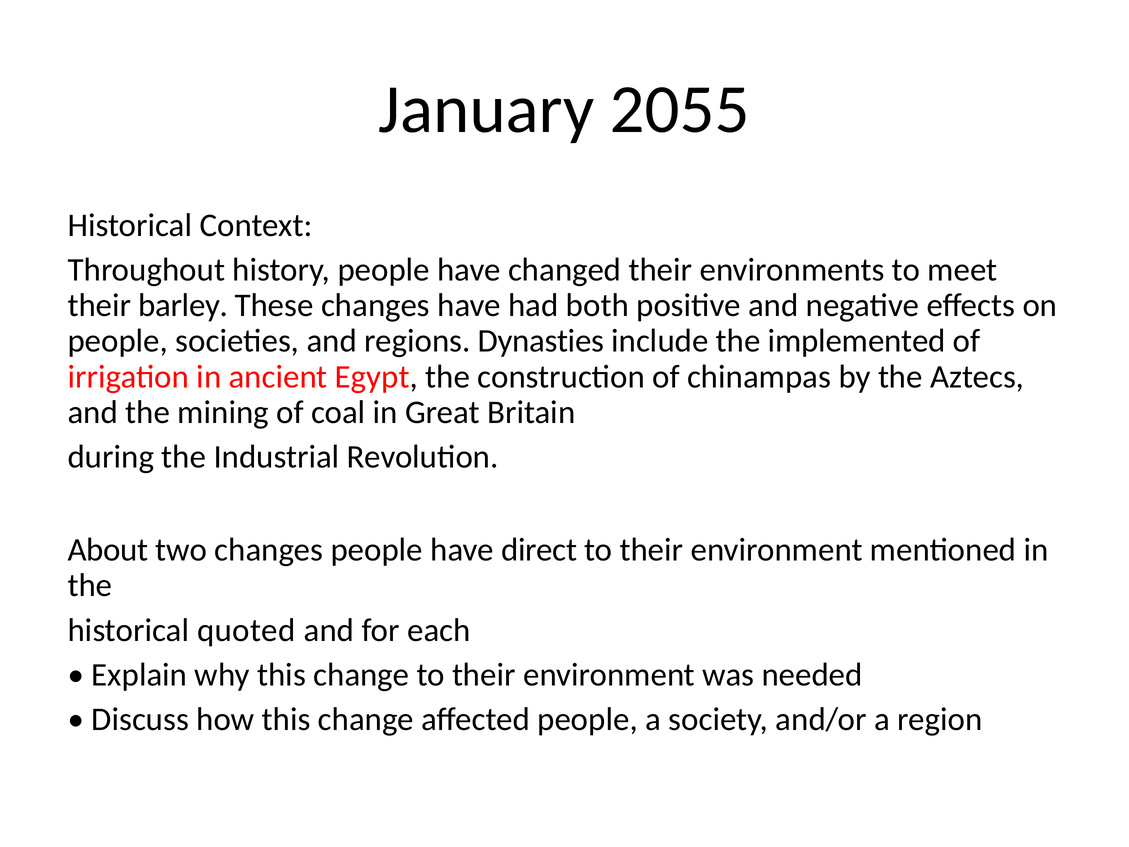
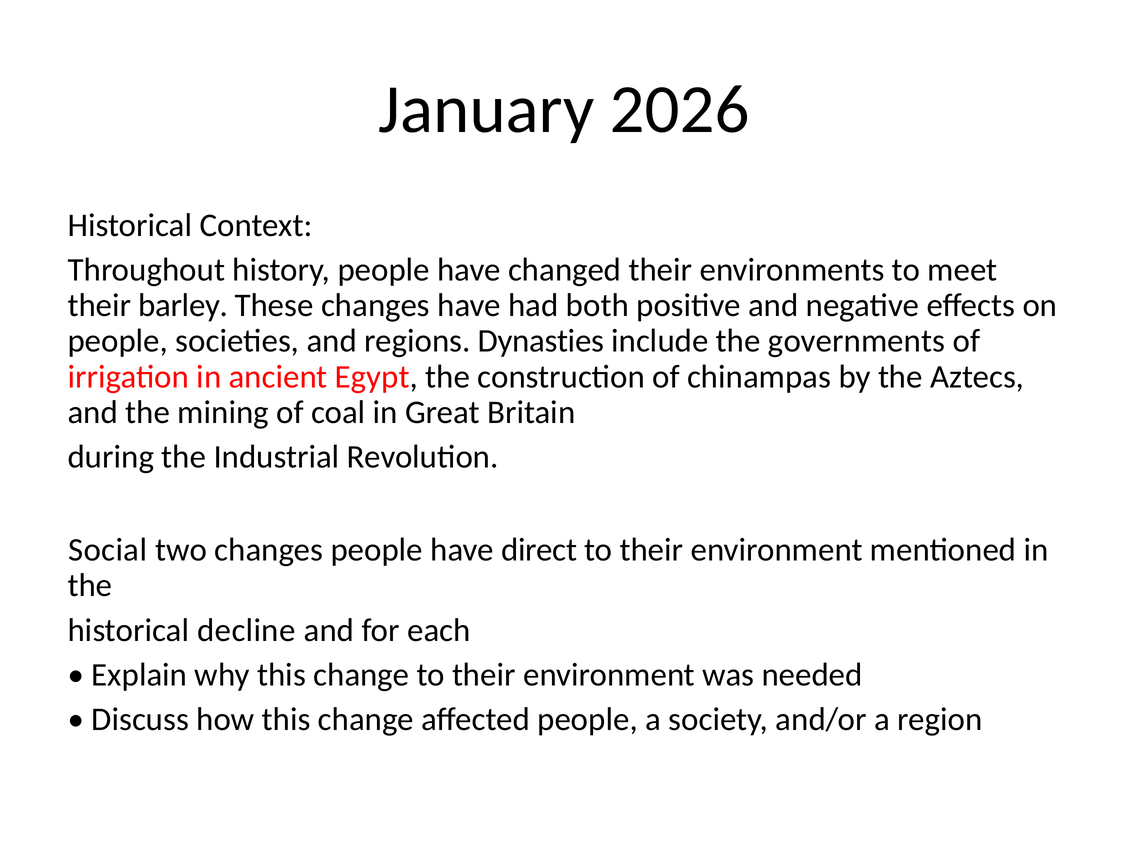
2055: 2055 -> 2026
implemented: implemented -> governments
About: About -> Social
quoted: quoted -> decline
